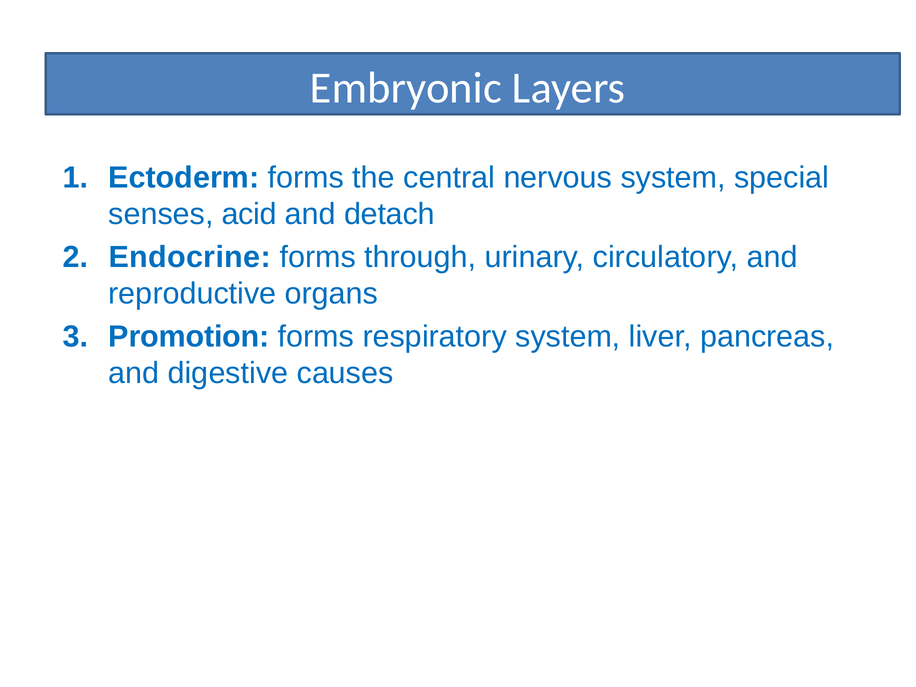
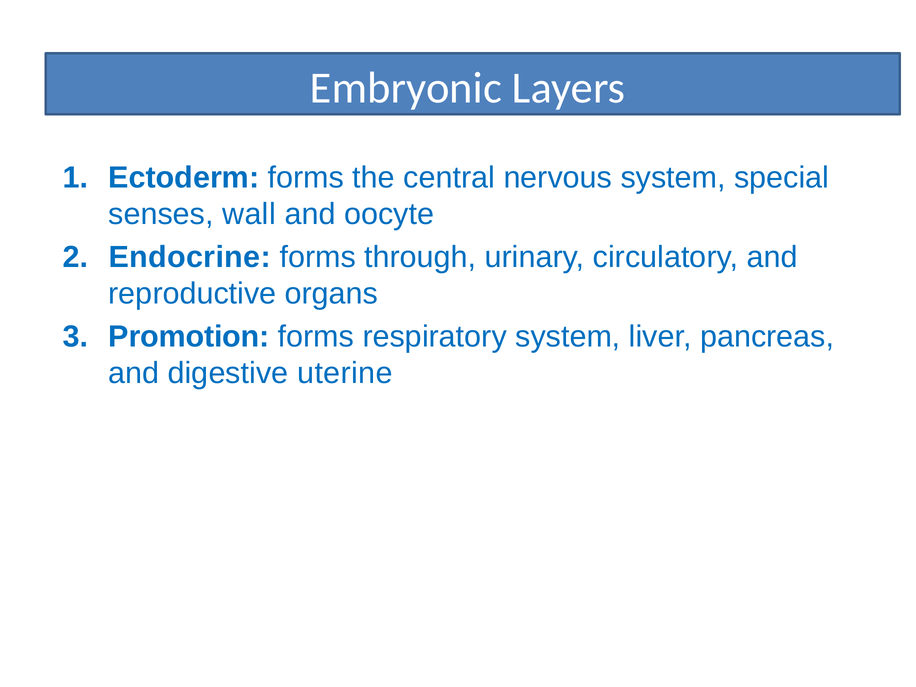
acid: acid -> wall
detach: detach -> oocyte
causes: causes -> uterine
